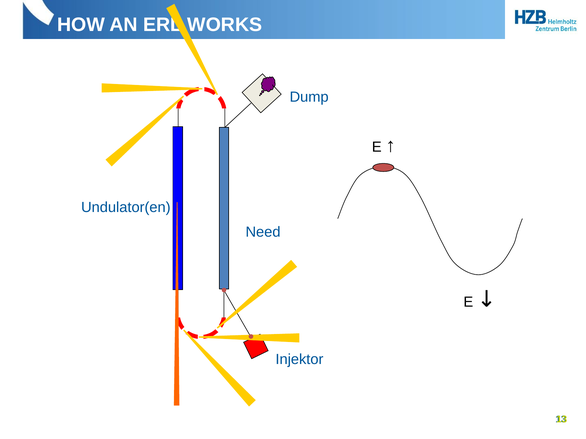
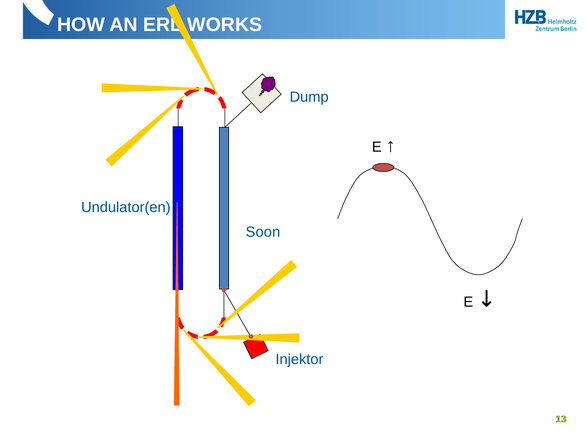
Need: Need -> Soon
